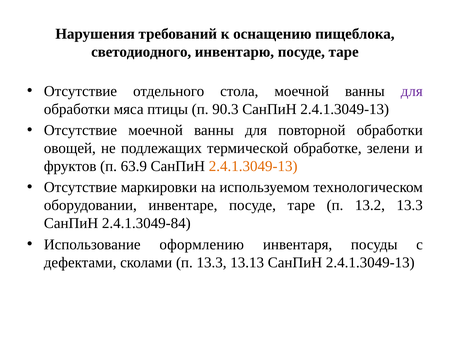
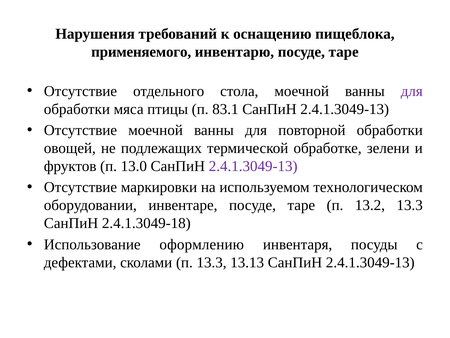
светодиодного: светодиодного -> применяемого
90.3: 90.3 -> 83.1
63.9: 63.9 -> 13.0
2.4.1.3049-13 at (253, 166) colour: orange -> purple
2.4.1.3049-84: 2.4.1.3049-84 -> 2.4.1.3049-18
